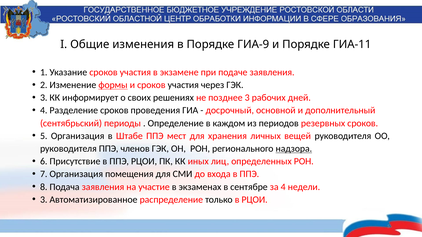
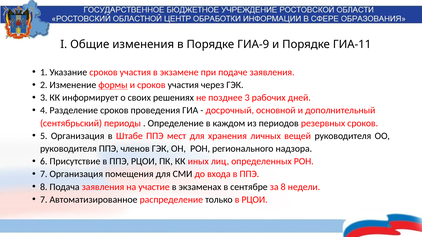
надзора underline: present -> none
за 4: 4 -> 8
3 at (44, 200): 3 -> 7
